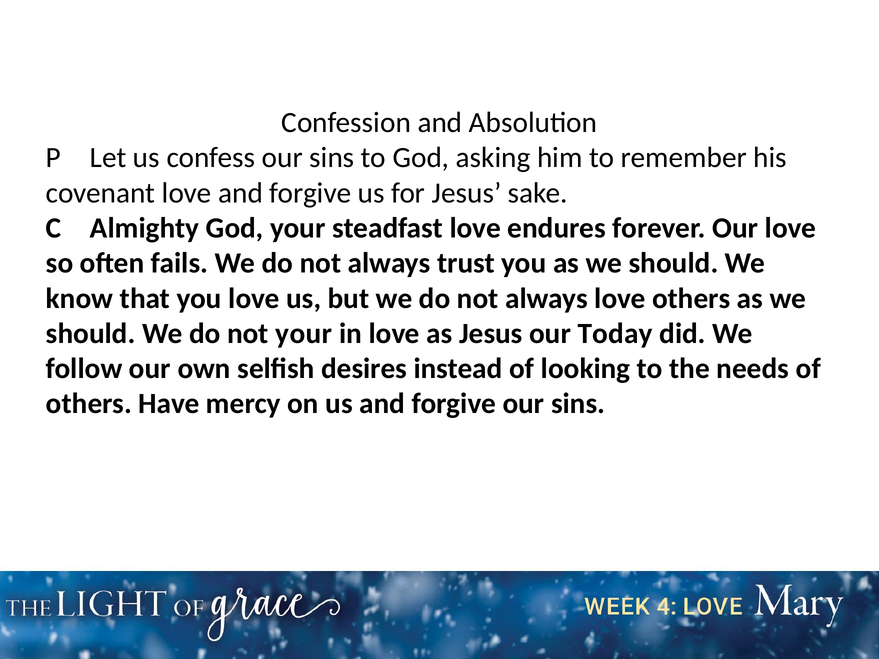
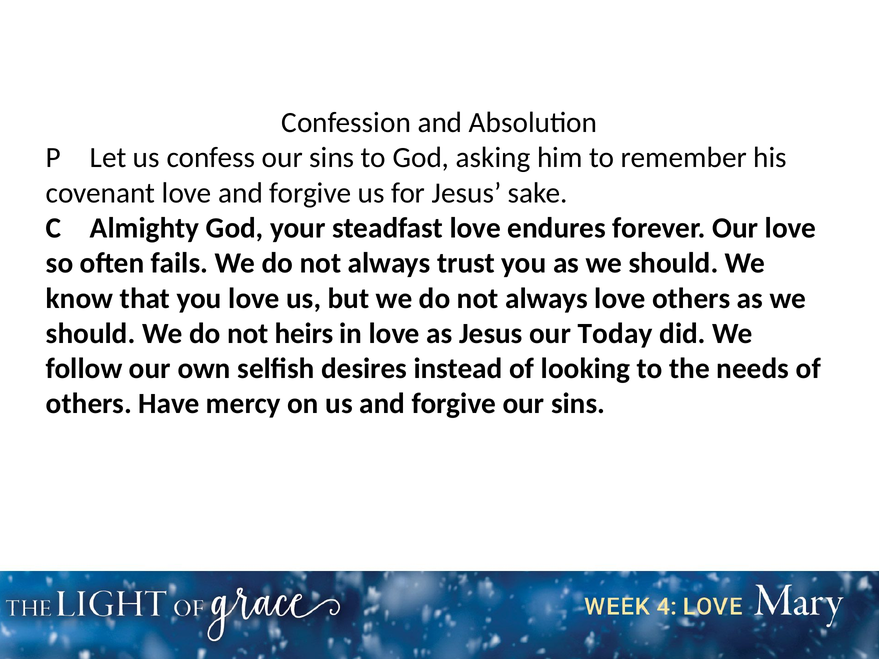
not your: your -> heirs
